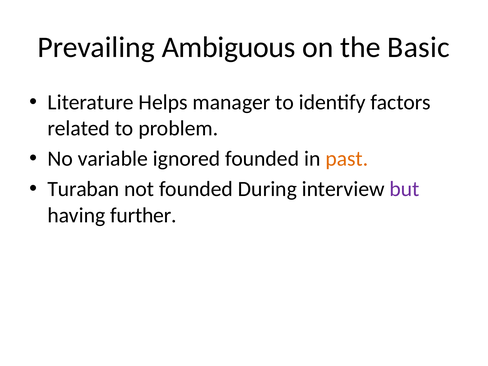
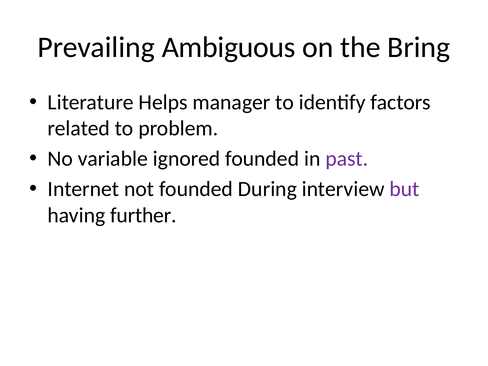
Basic: Basic -> Bring
past colour: orange -> purple
Turaban: Turaban -> Internet
